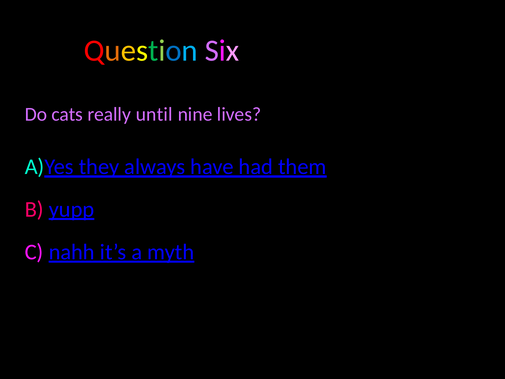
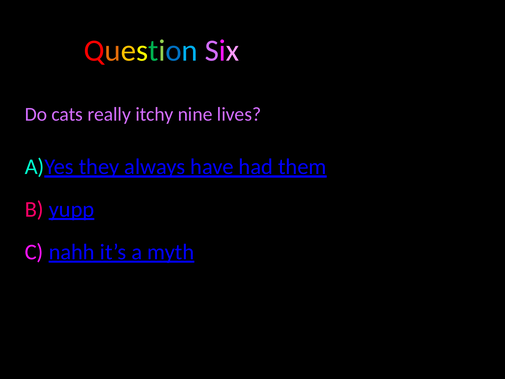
until: until -> itchy
